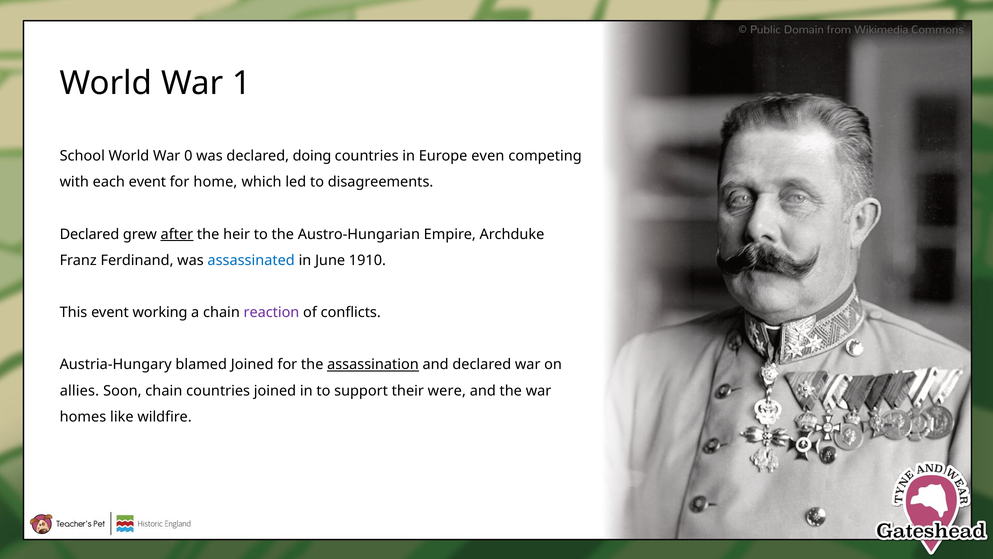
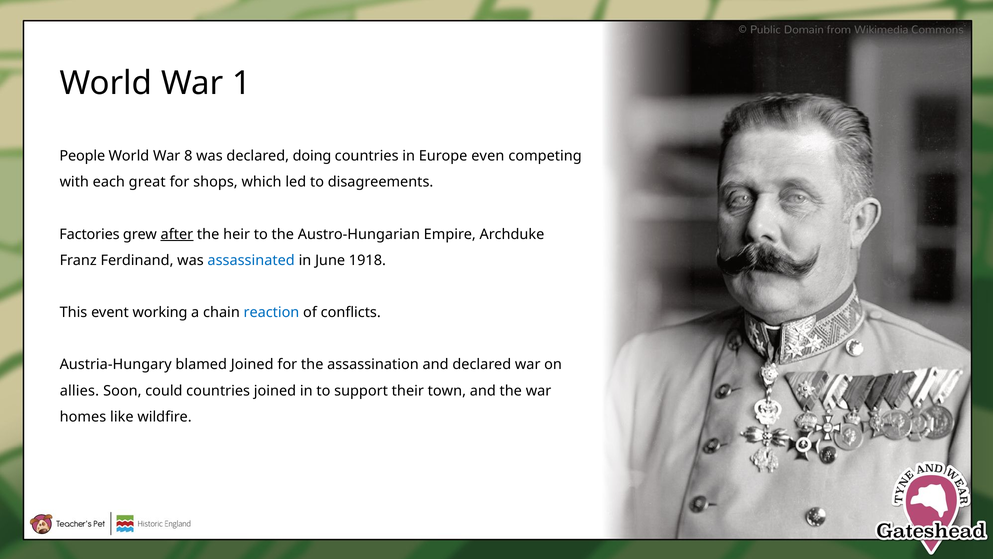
School: School -> People
0: 0 -> 8
each event: event -> great
home: home -> shops
Declared at (89, 234): Declared -> Factories
1910: 1910 -> 1918
reaction colour: purple -> blue
assassination underline: present -> none
Soon chain: chain -> could
were: were -> town
